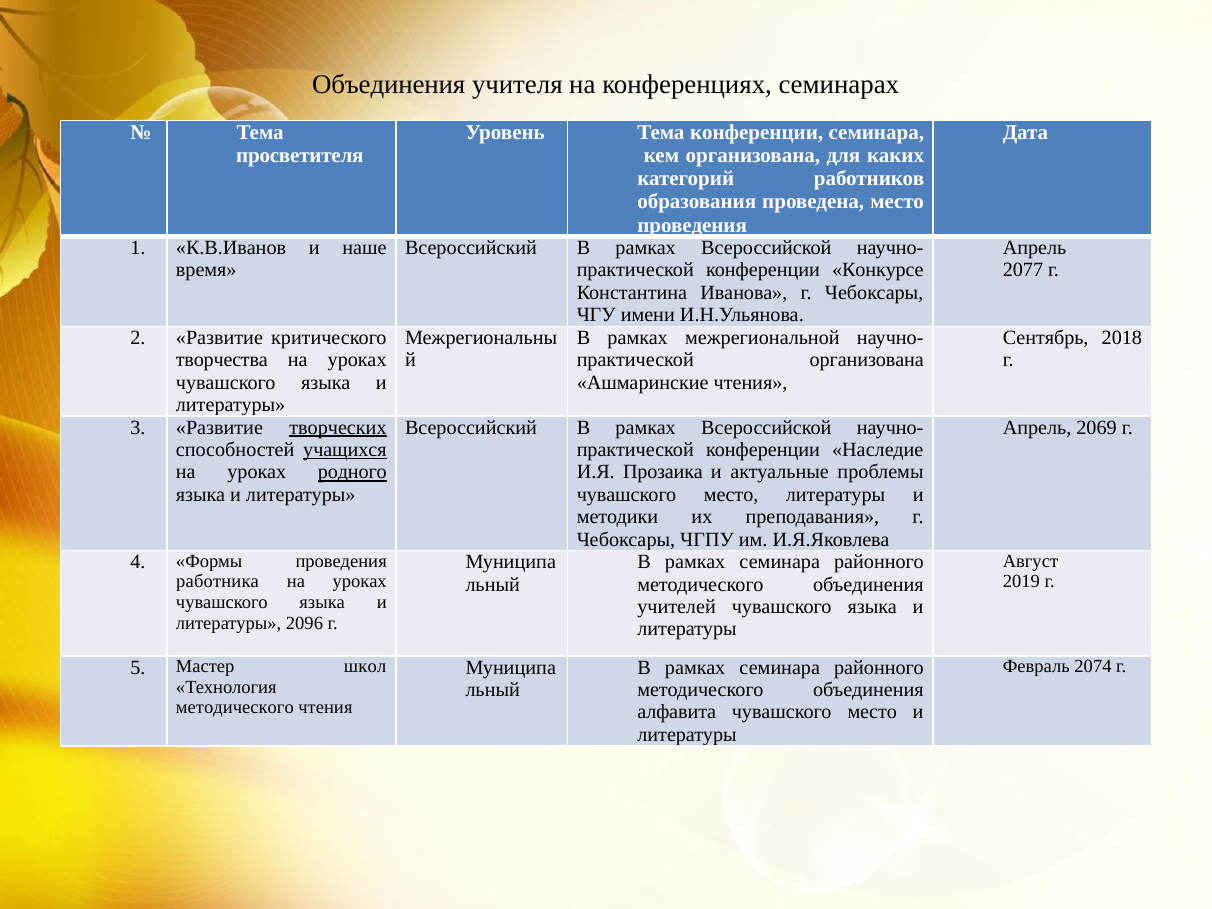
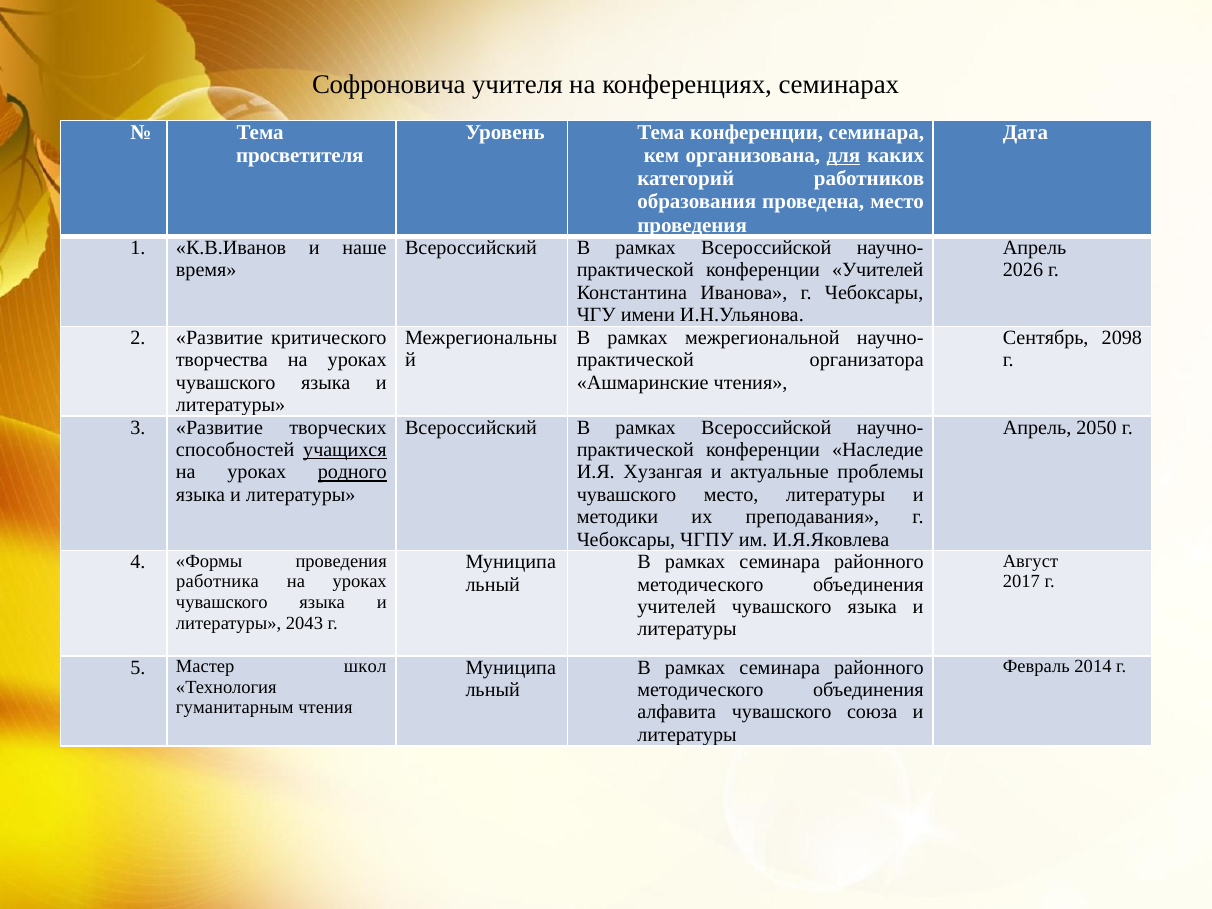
Объединения at (389, 85): Объединения -> Софроновича
для underline: none -> present
конференции Конкурсе: Конкурсе -> Учителей
2077: 2077 -> 2026
2018: 2018 -> 2098
организована at (867, 360): организована -> организатора
творческих underline: present -> none
2069: 2069 -> 2050
Прозаика: Прозаика -> Хузангая
2019: 2019 -> 2017
2096: 2096 -> 2043
2074: 2074 -> 2014
методического at (235, 708): методического -> гуманитарным
место at (872, 712): место -> союза
